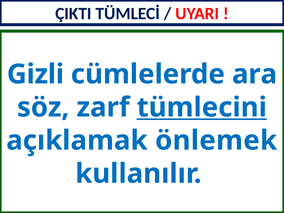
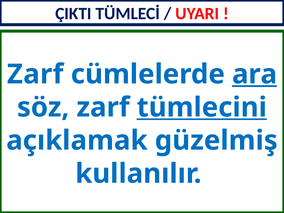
Gizli at (35, 74): Gizli -> Zarf
ara underline: none -> present
önlemek: önlemek -> güzelmiş
